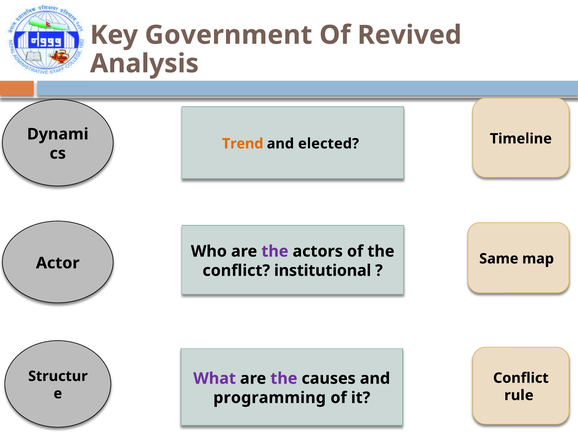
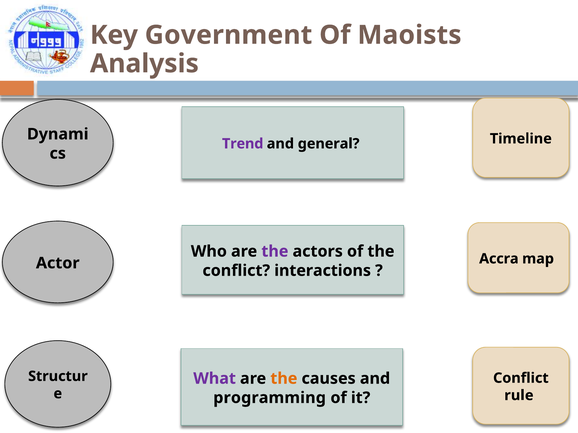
Revived: Revived -> Maoists
Trend colour: orange -> purple
elected: elected -> general
Same: Same -> Accra
institutional: institutional -> interactions
the at (284, 379) colour: purple -> orange
